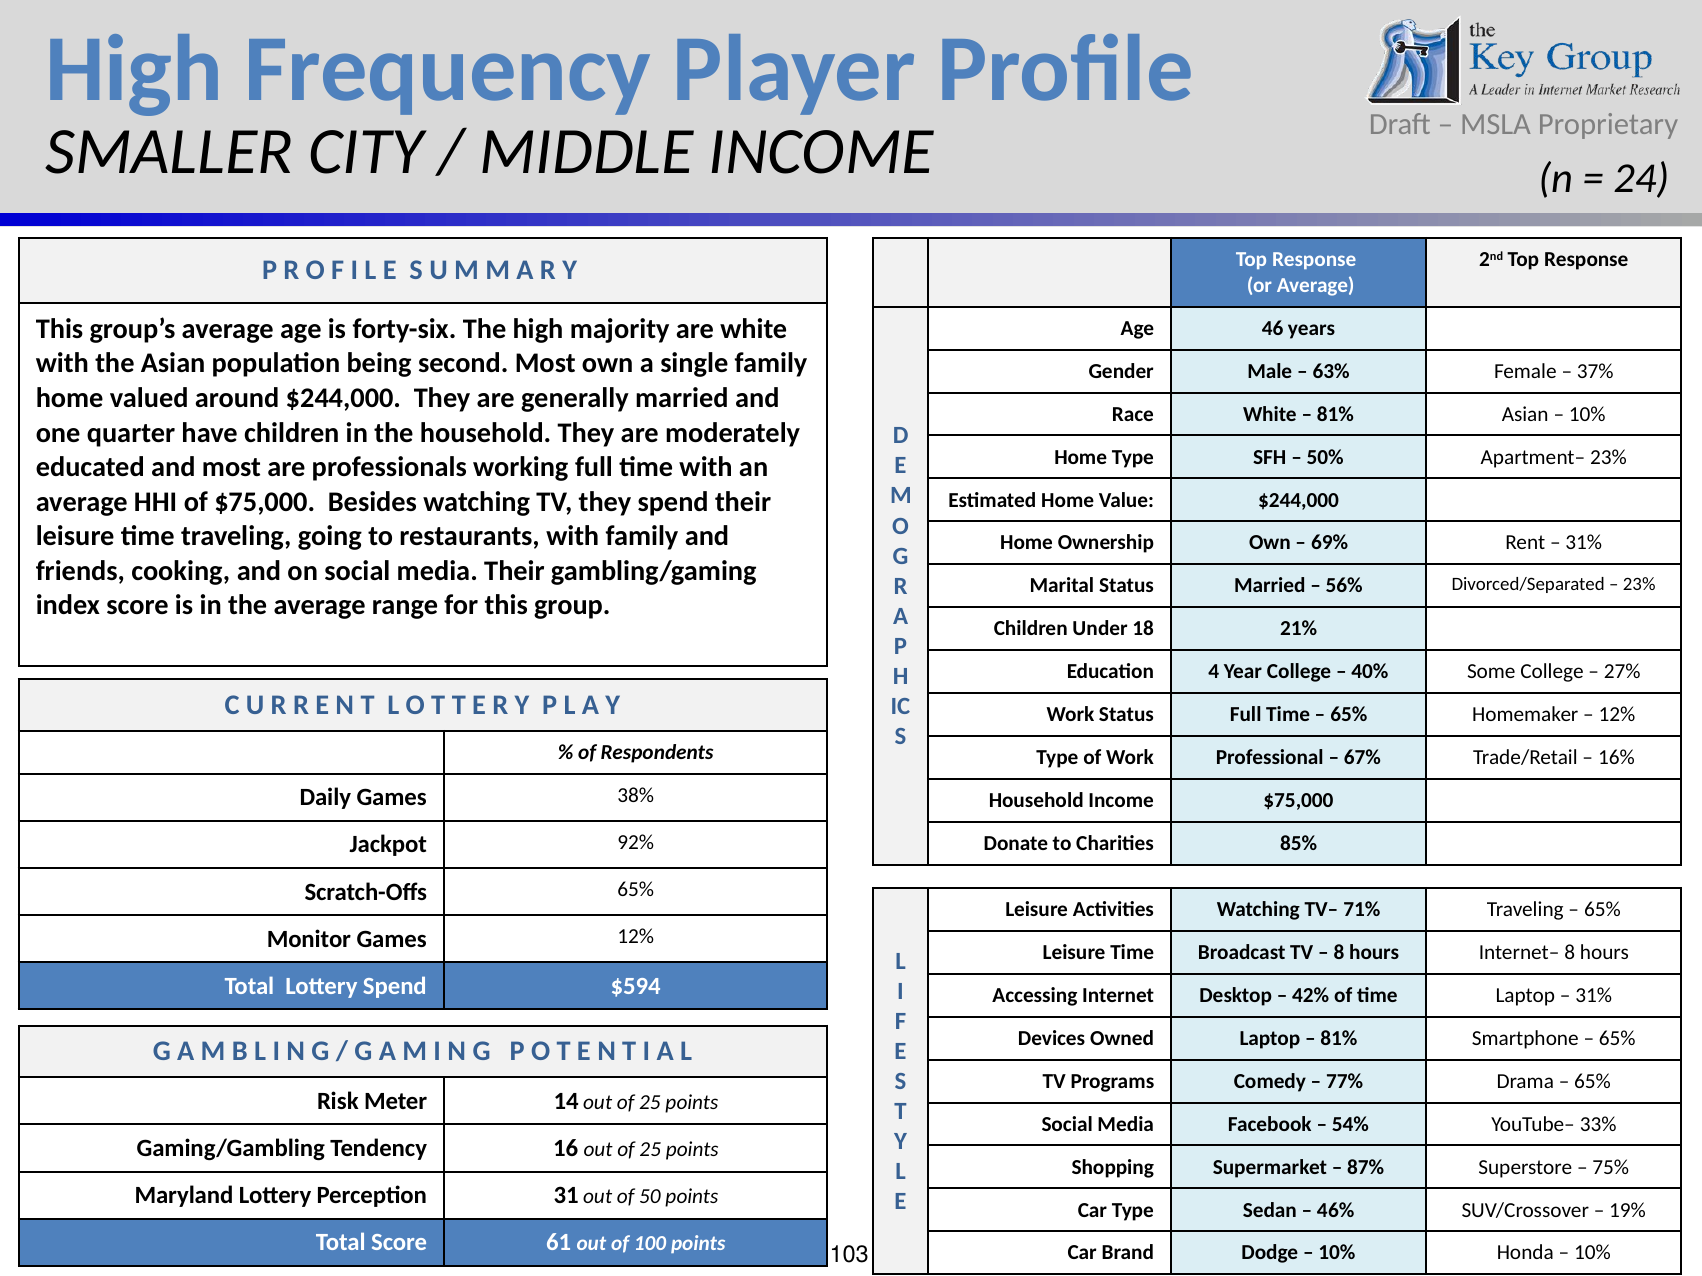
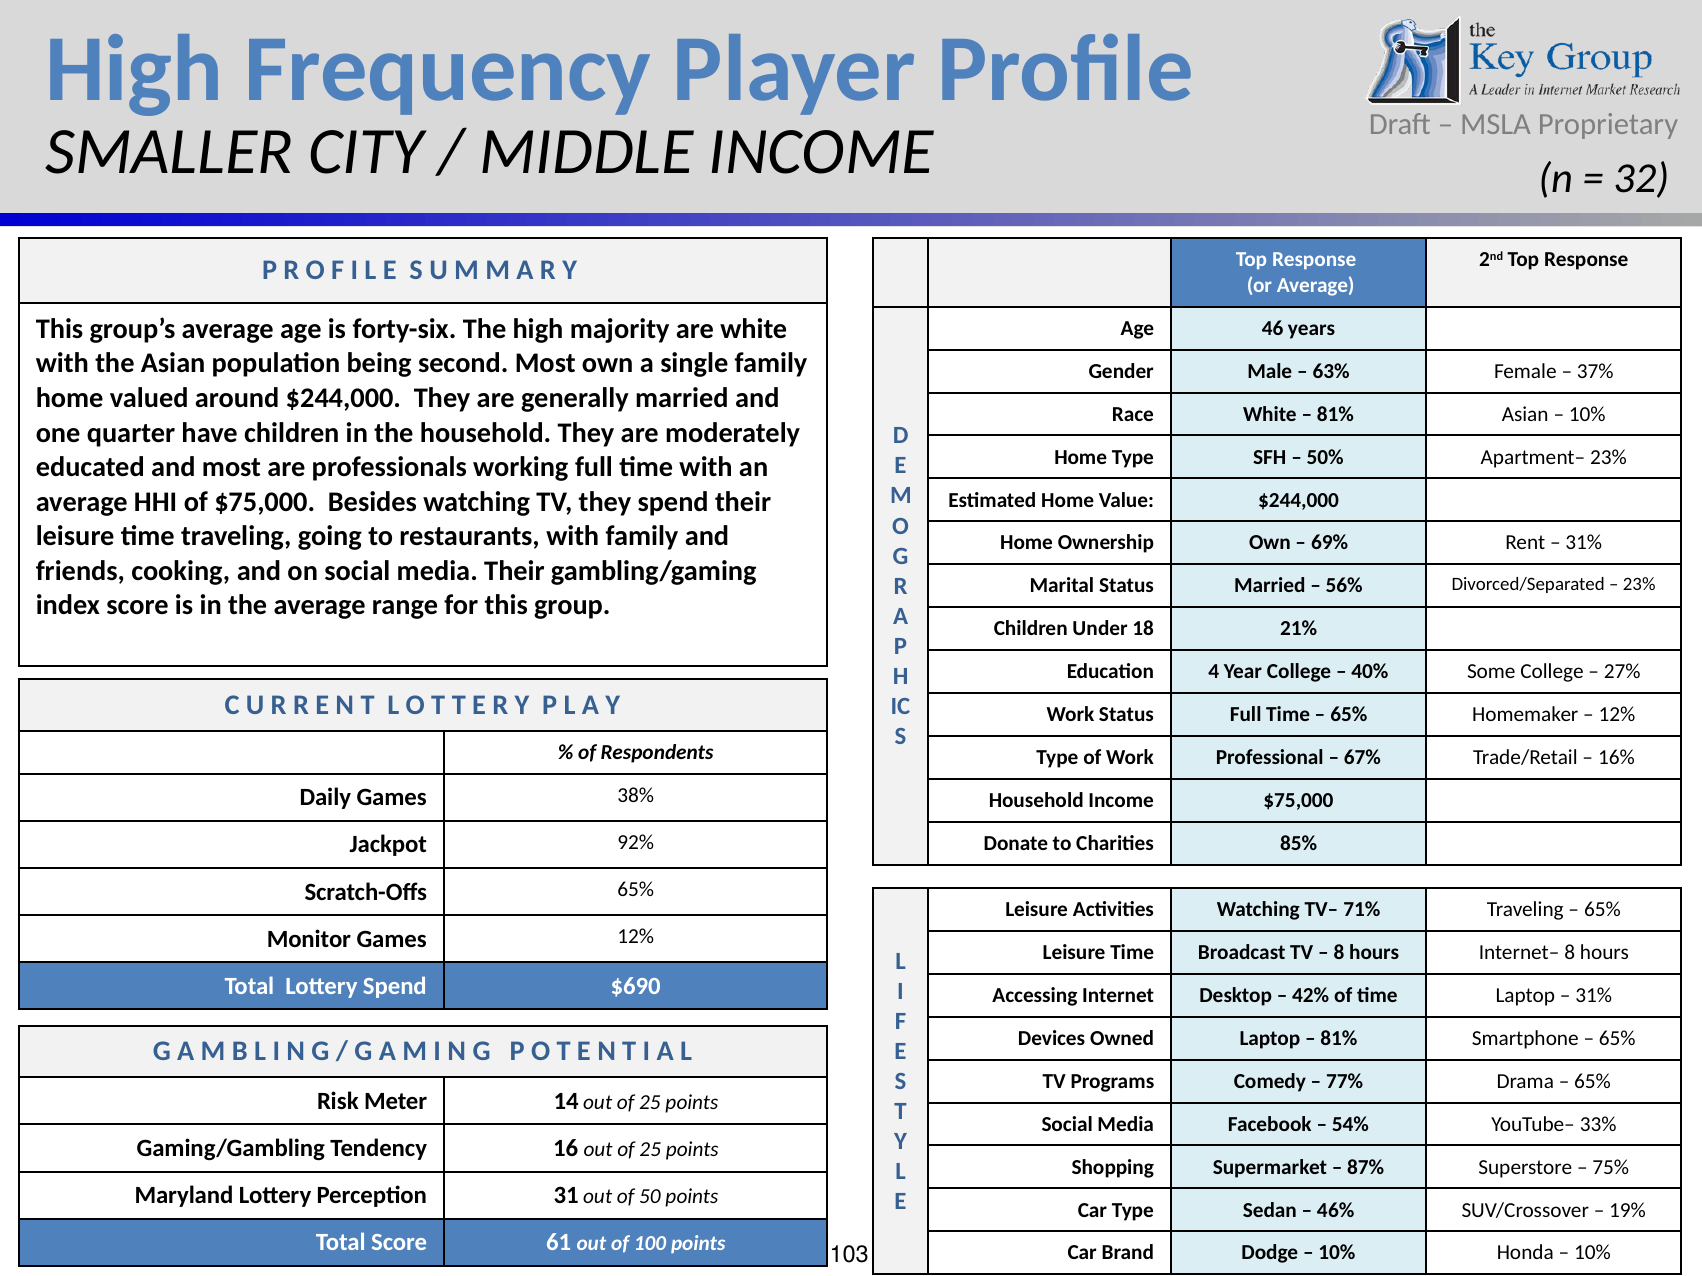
24: 24 -> 32
$594: $594 -> $690
